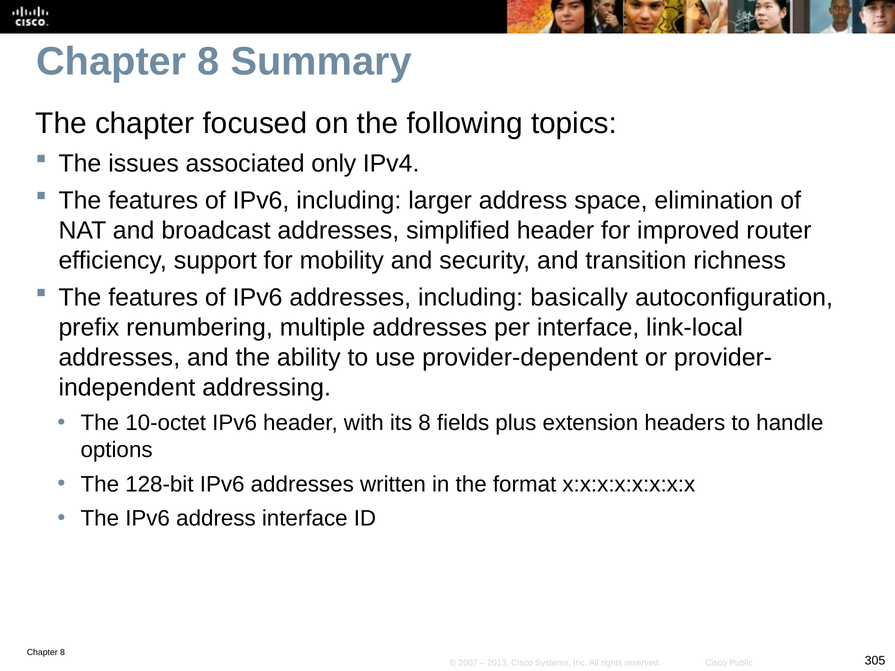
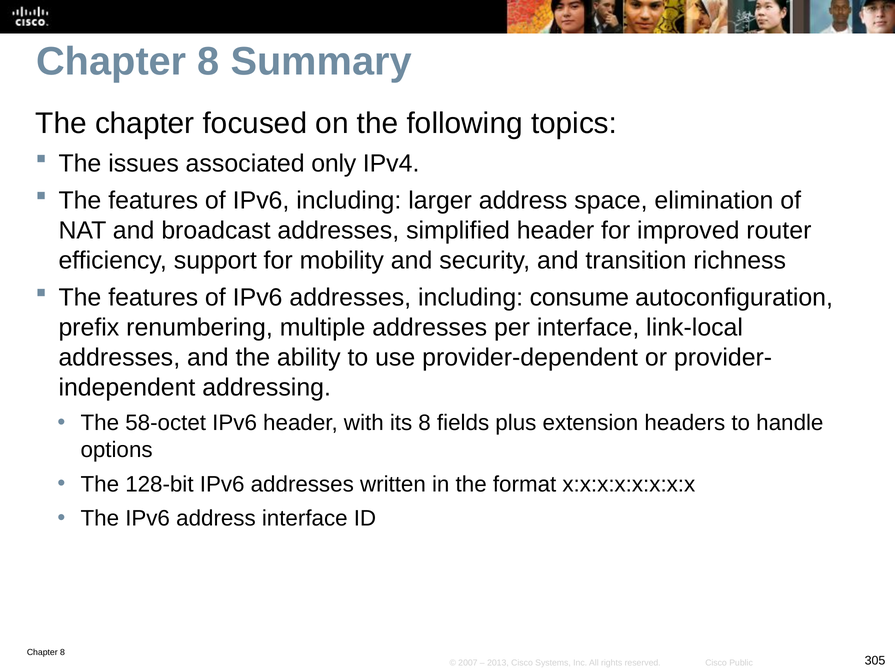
basically: basically -> consume
10-octet: 10-octet -> 58-octet
